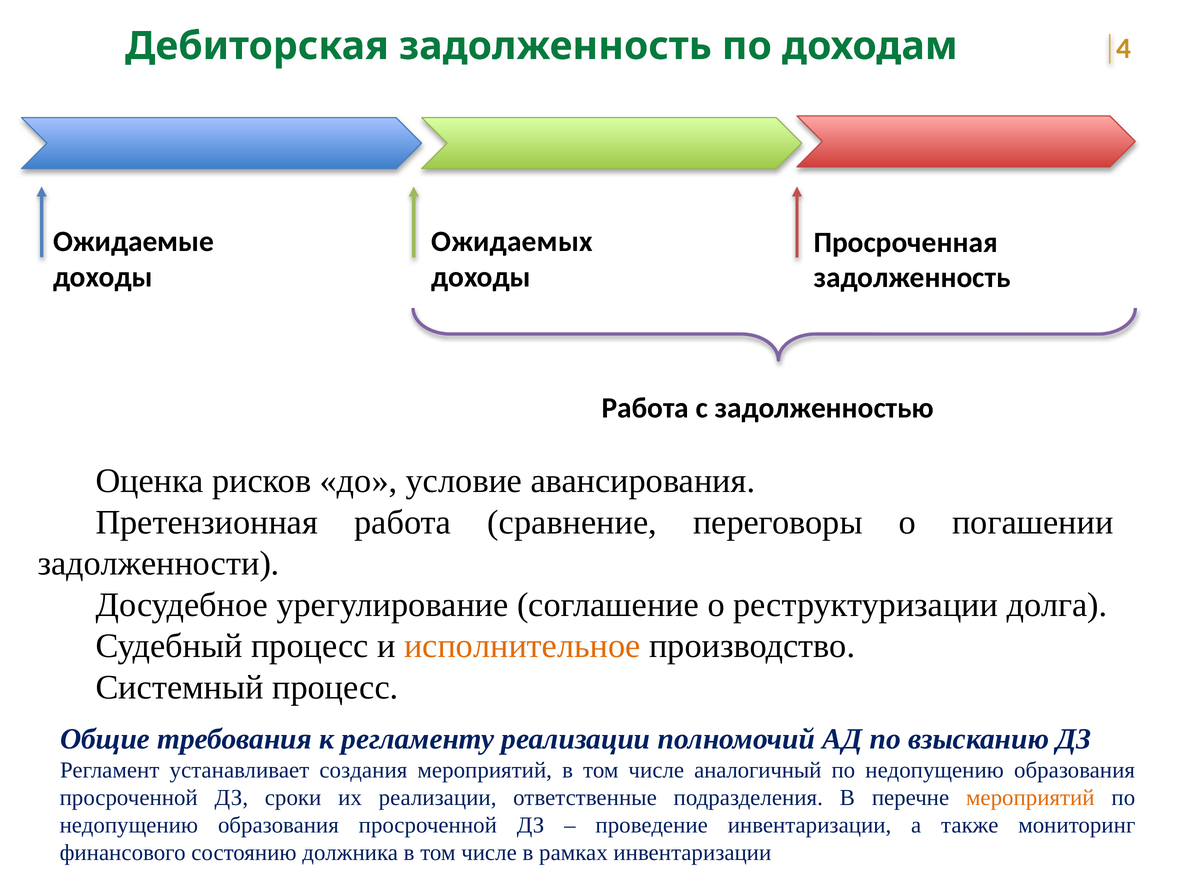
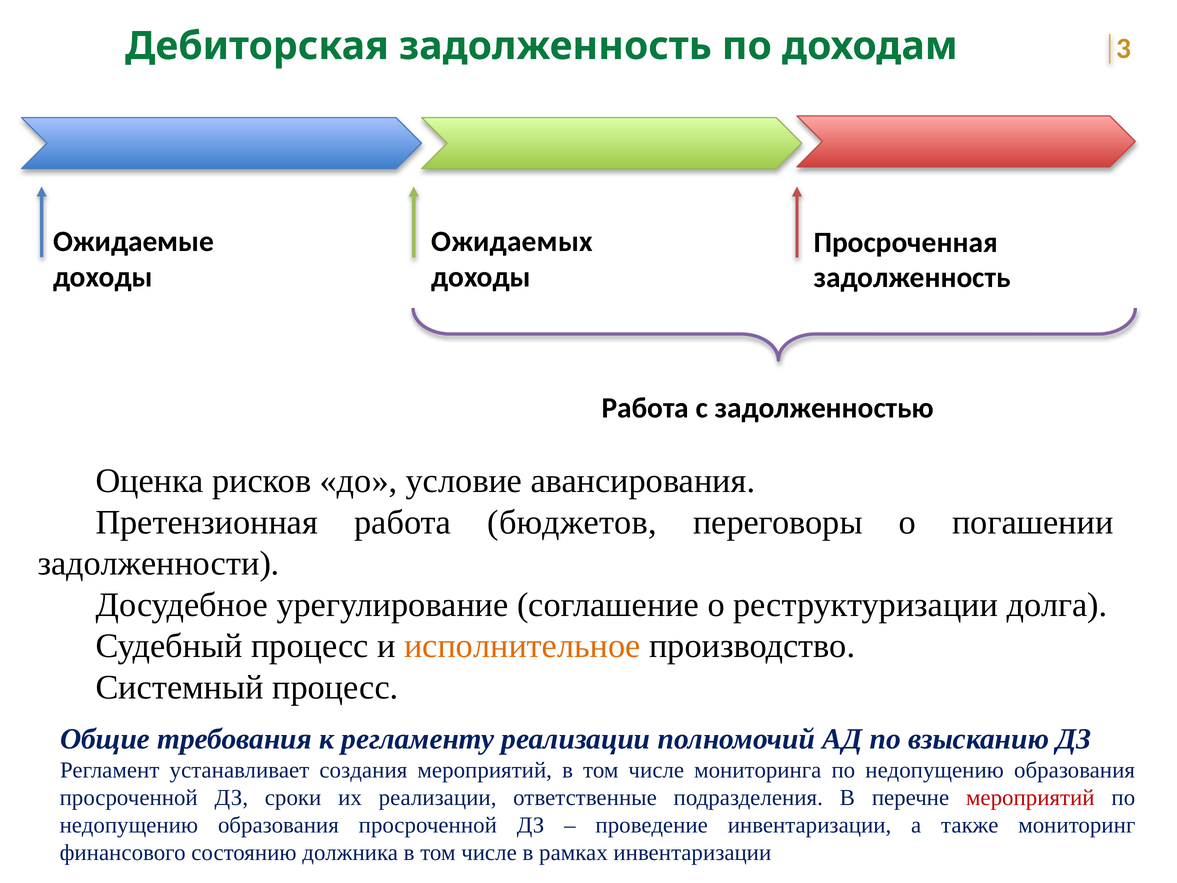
4: 4 -> 3
сравнение: сравнение -> бюджетов
аналогичный: аналогичный -> мониторинга
мероприятий at (1030, 797) colour: orange -> red
